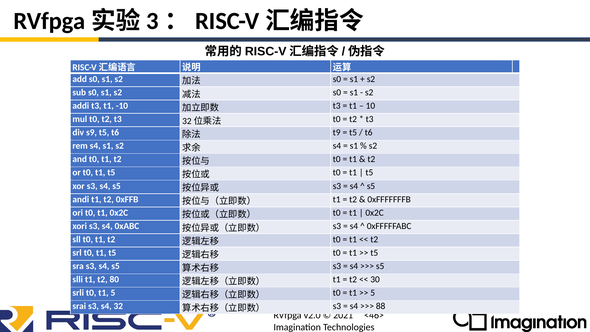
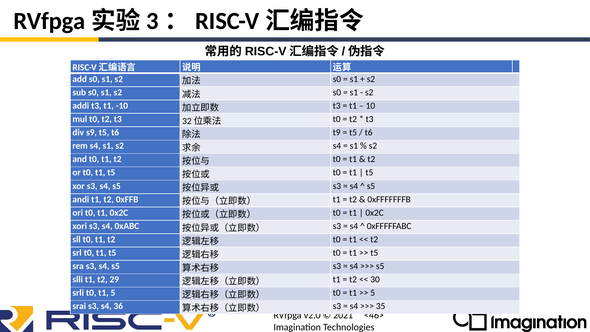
80: 80 -> 29
32: 32 -> 36
88: 88 -> 35
